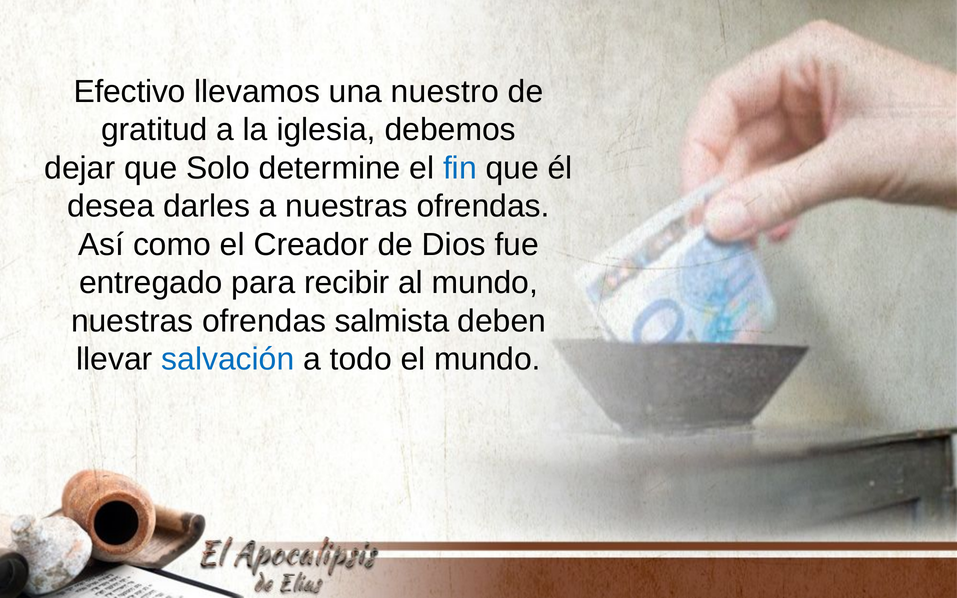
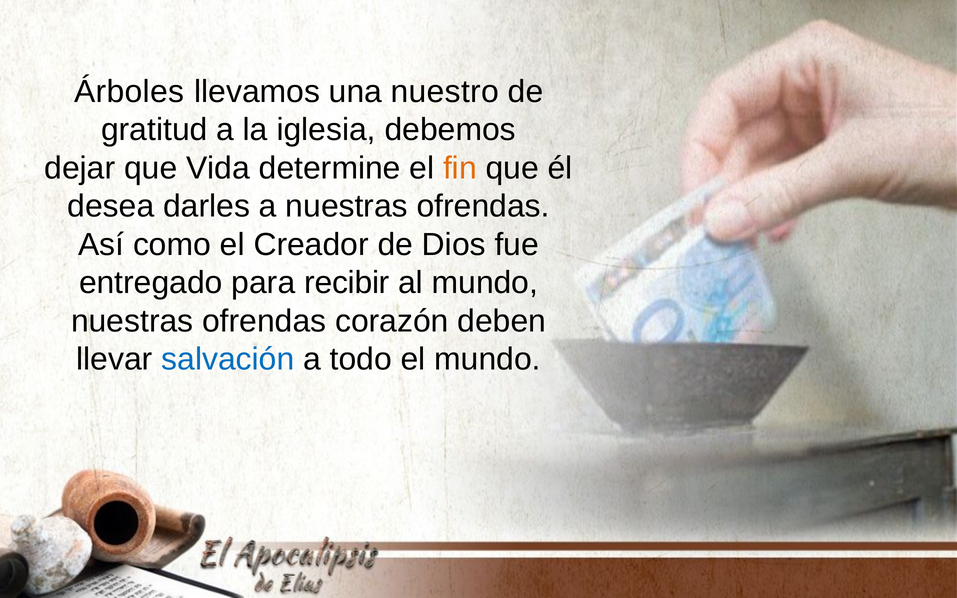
Efectivo: Efectivo -> Árboles
Solo: Solo -> Vida
fin colour: blue -> orange
salmista: salmista -> corazón
